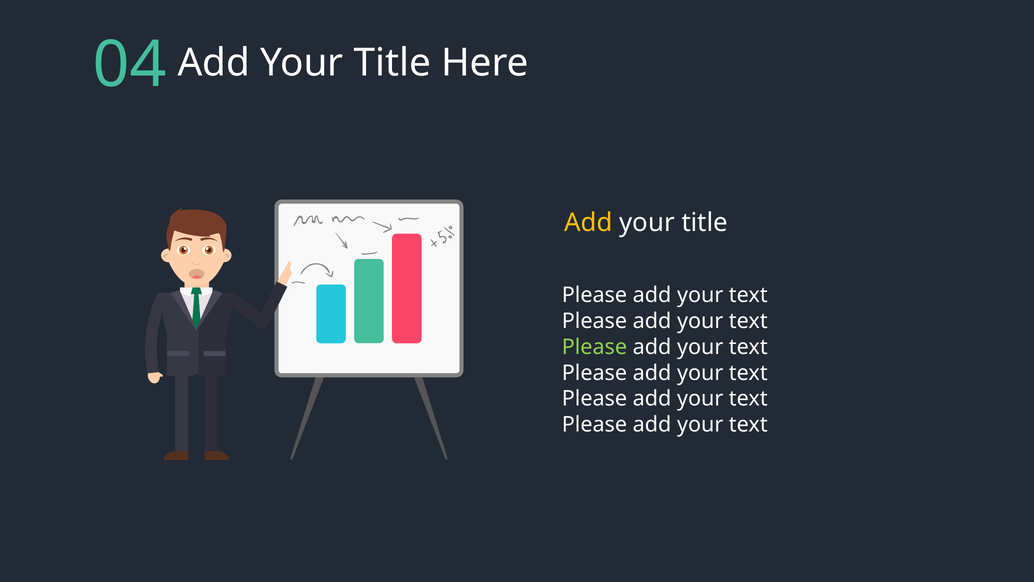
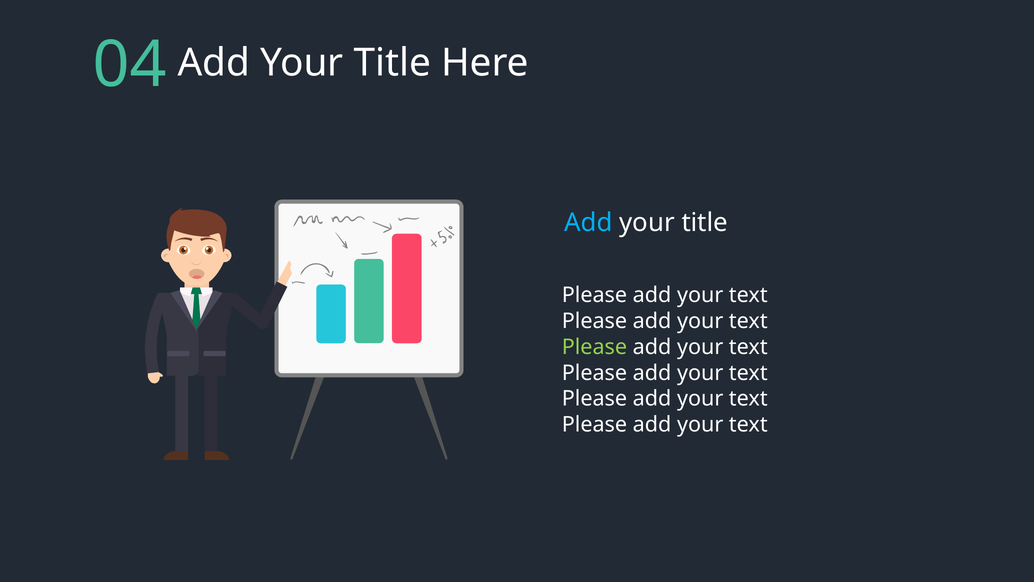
Add at (588, 223) colour: yellow -> light blue
